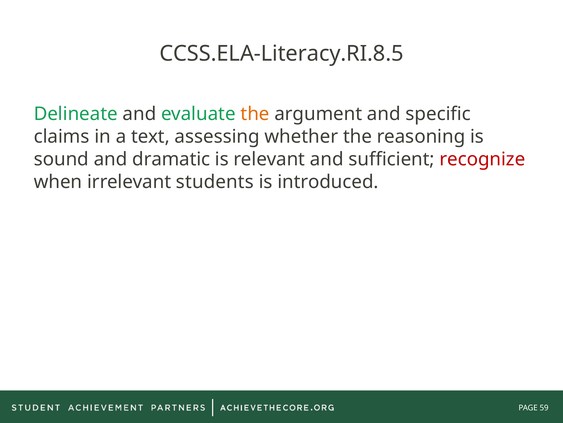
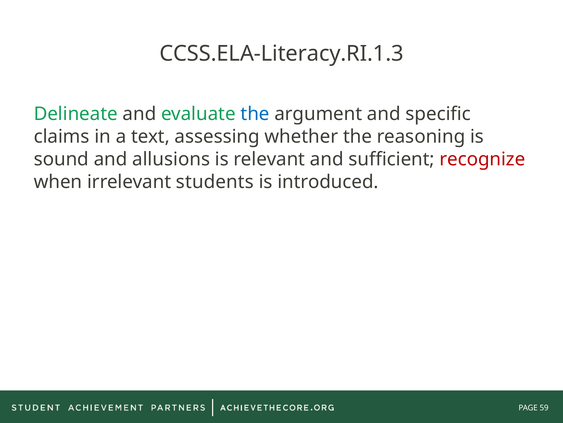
CCSS.ELA-Literacy.RI.8.5: CCSS.ELA-Literacy.RI.8.5 -> CCSS.ELA-Literacy.RI.1.3
the at (255, 114) colour: orange -> blue
dramatic: dramatic -> allusions
